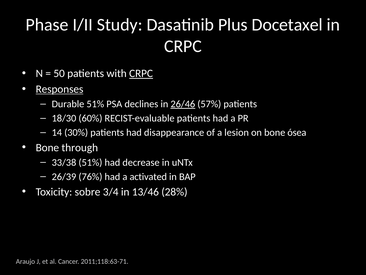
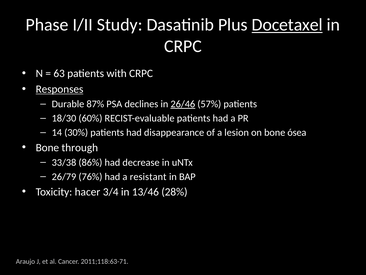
Docetaxel underline: none -> present
50: 50 -> 63
CRPC at (141, 73) underline: present -> none
Durable 51%: 51% -> 87%
33/38 51%: 51% -> 86%
26/39: 26/39 -> 26/79
activated: activated -> resistant
sobre: sobre -> hacer
